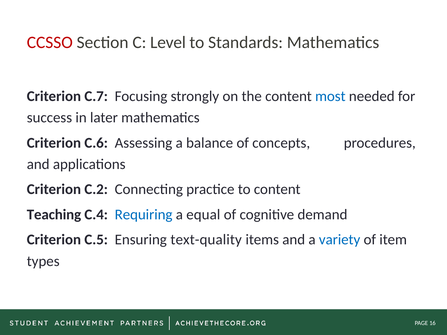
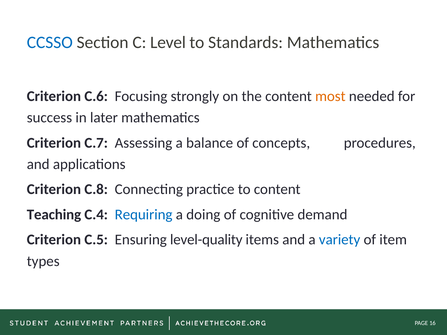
CCSSO colour: red -> blue
C.7: C.7 -> C.6
most colour: blue -> orange
C.6: C.6 -> C.7
C.2: C.2 -> C.8
equal: equal -> doing
text-quality: text-quality -> level-quality
